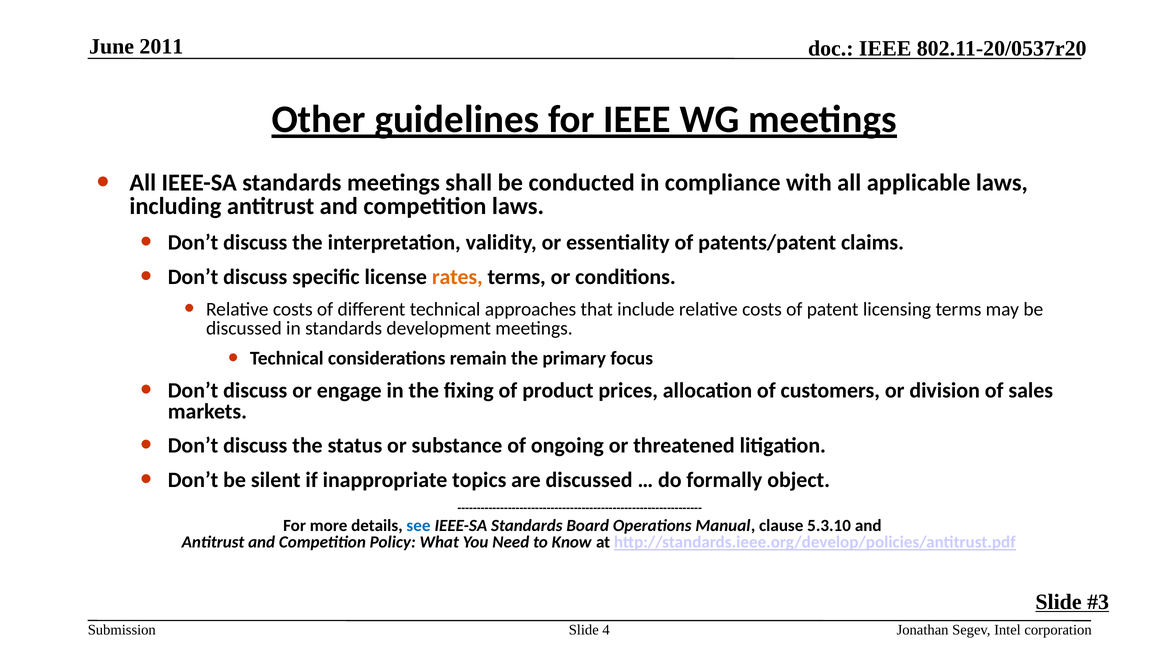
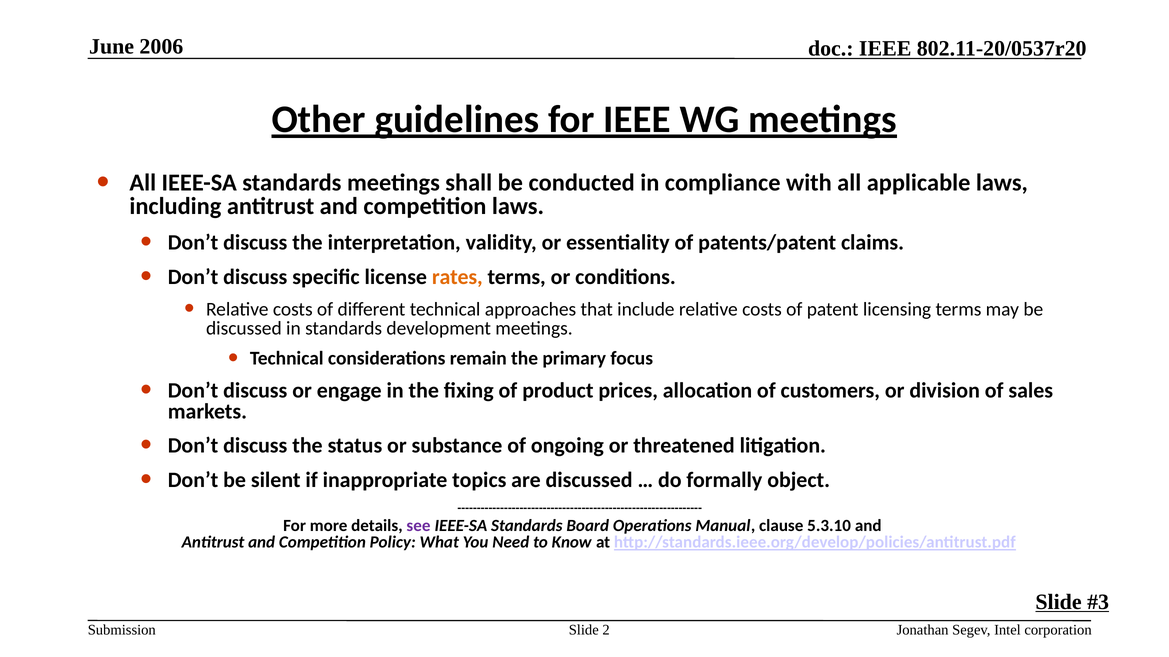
2011: 2011 -> 2006
see colour: blue -> purple
4: 4 -> 2
